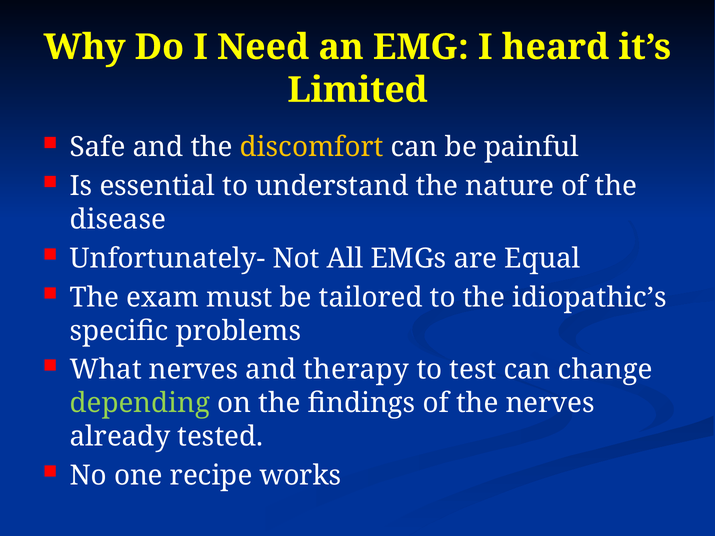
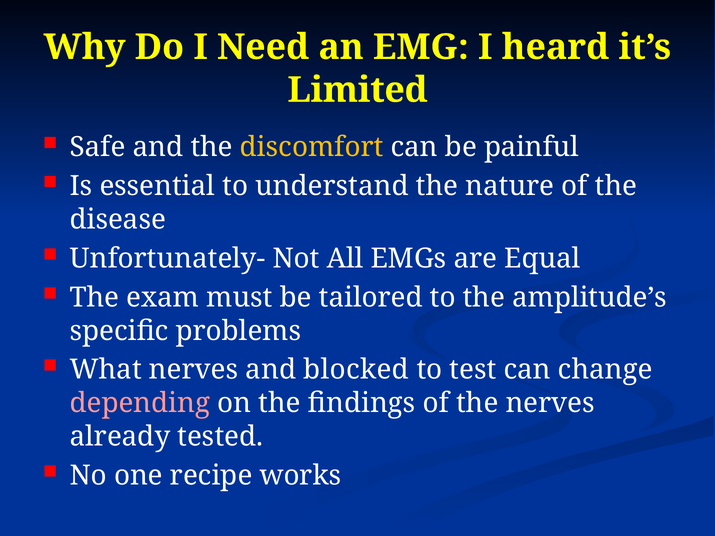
idiopathic’s: idiopathic’s -> amplitude’s
therapy: therapy -> blocked
depending colour: light green -> pink
